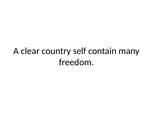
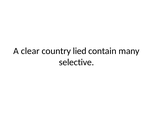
self: self -> lied
freedom: freedom -> selective
